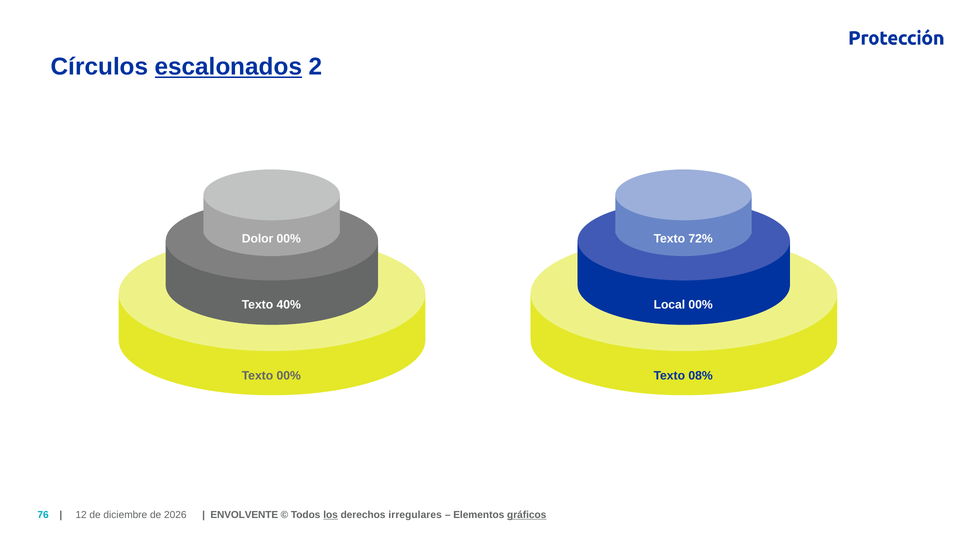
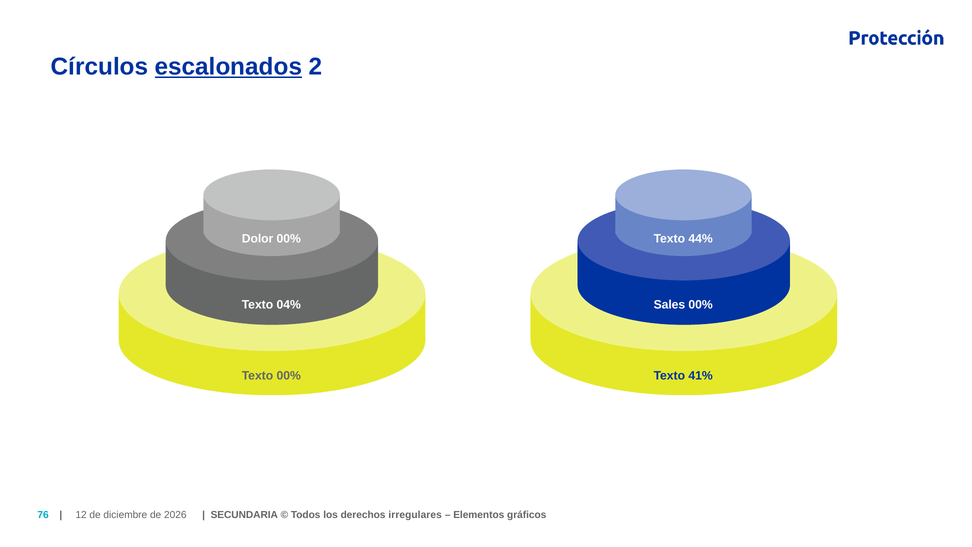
72%: 72% -> 44%
40%: 40% -> 04%
Local: Local -> Sales
08%: 08% -> 41%
ENVOLVENTE: ENVOLVENTE -> SECUNDARIA
los underline: present -> none
gráficos underline: present -> none
